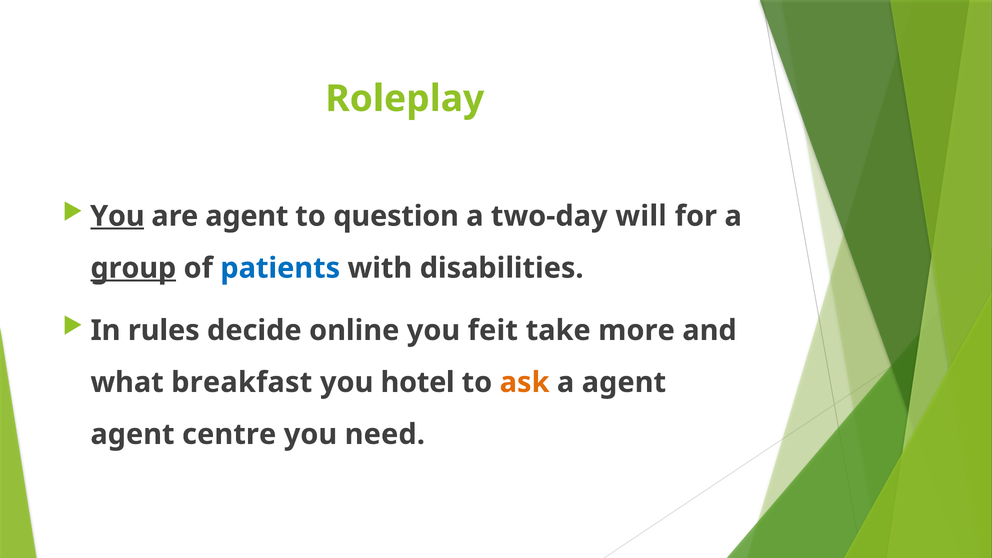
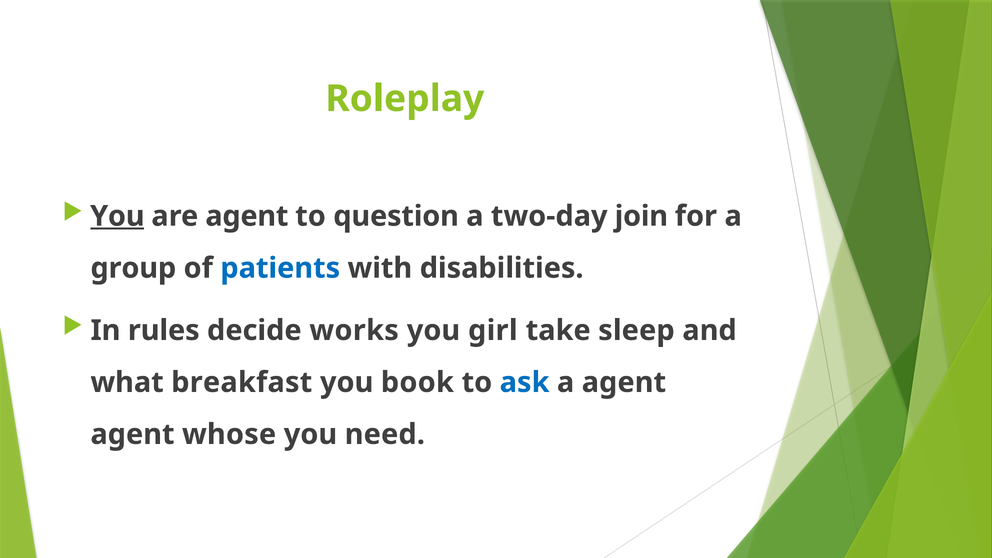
will: will -> join
group underline: present -> none
online: online -> works
feit: feit -> girl
more: more -> sleep
hotel: hotel -> book
ask colour: orange -> blue
centre: centre -> whose
